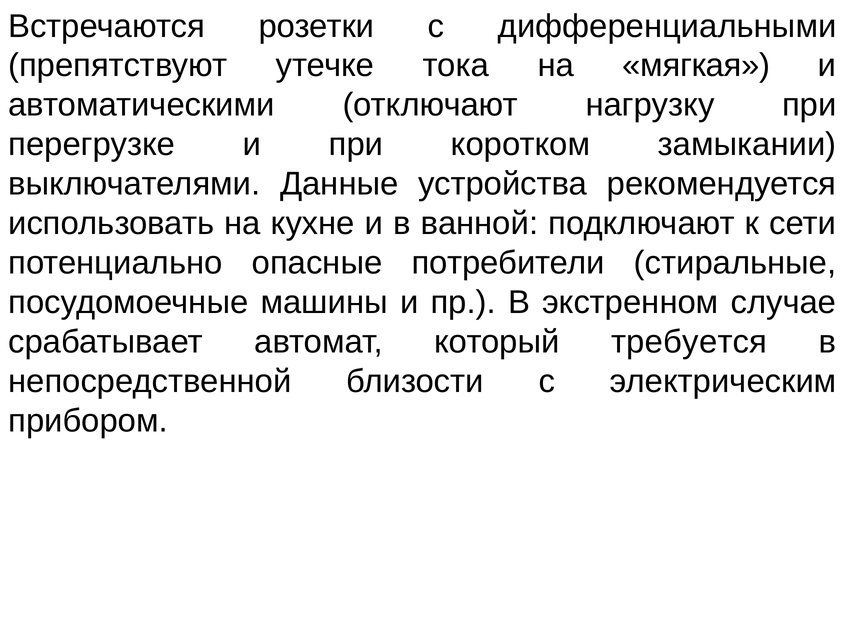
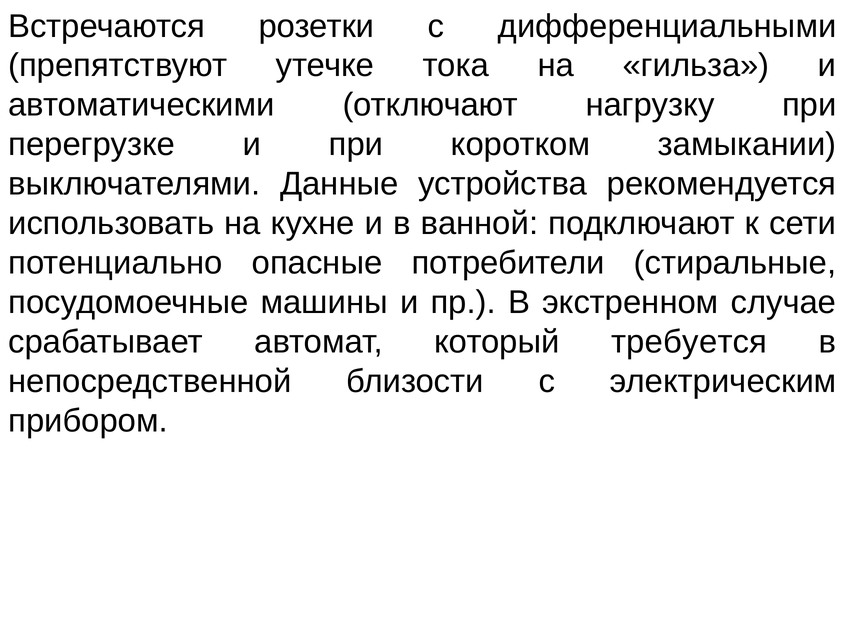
мягкая: мягкая -> гильза
